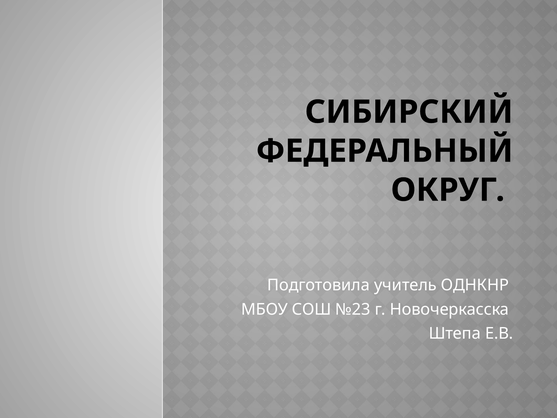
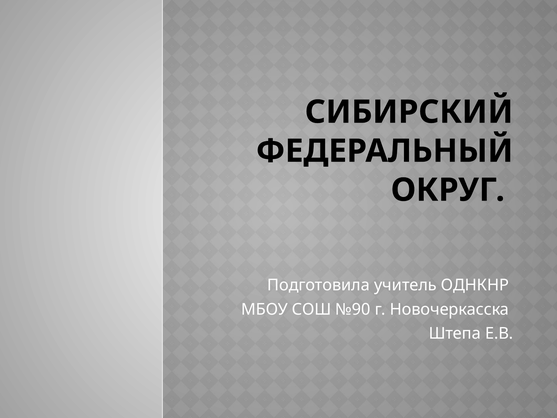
№23: №23 -> №90
